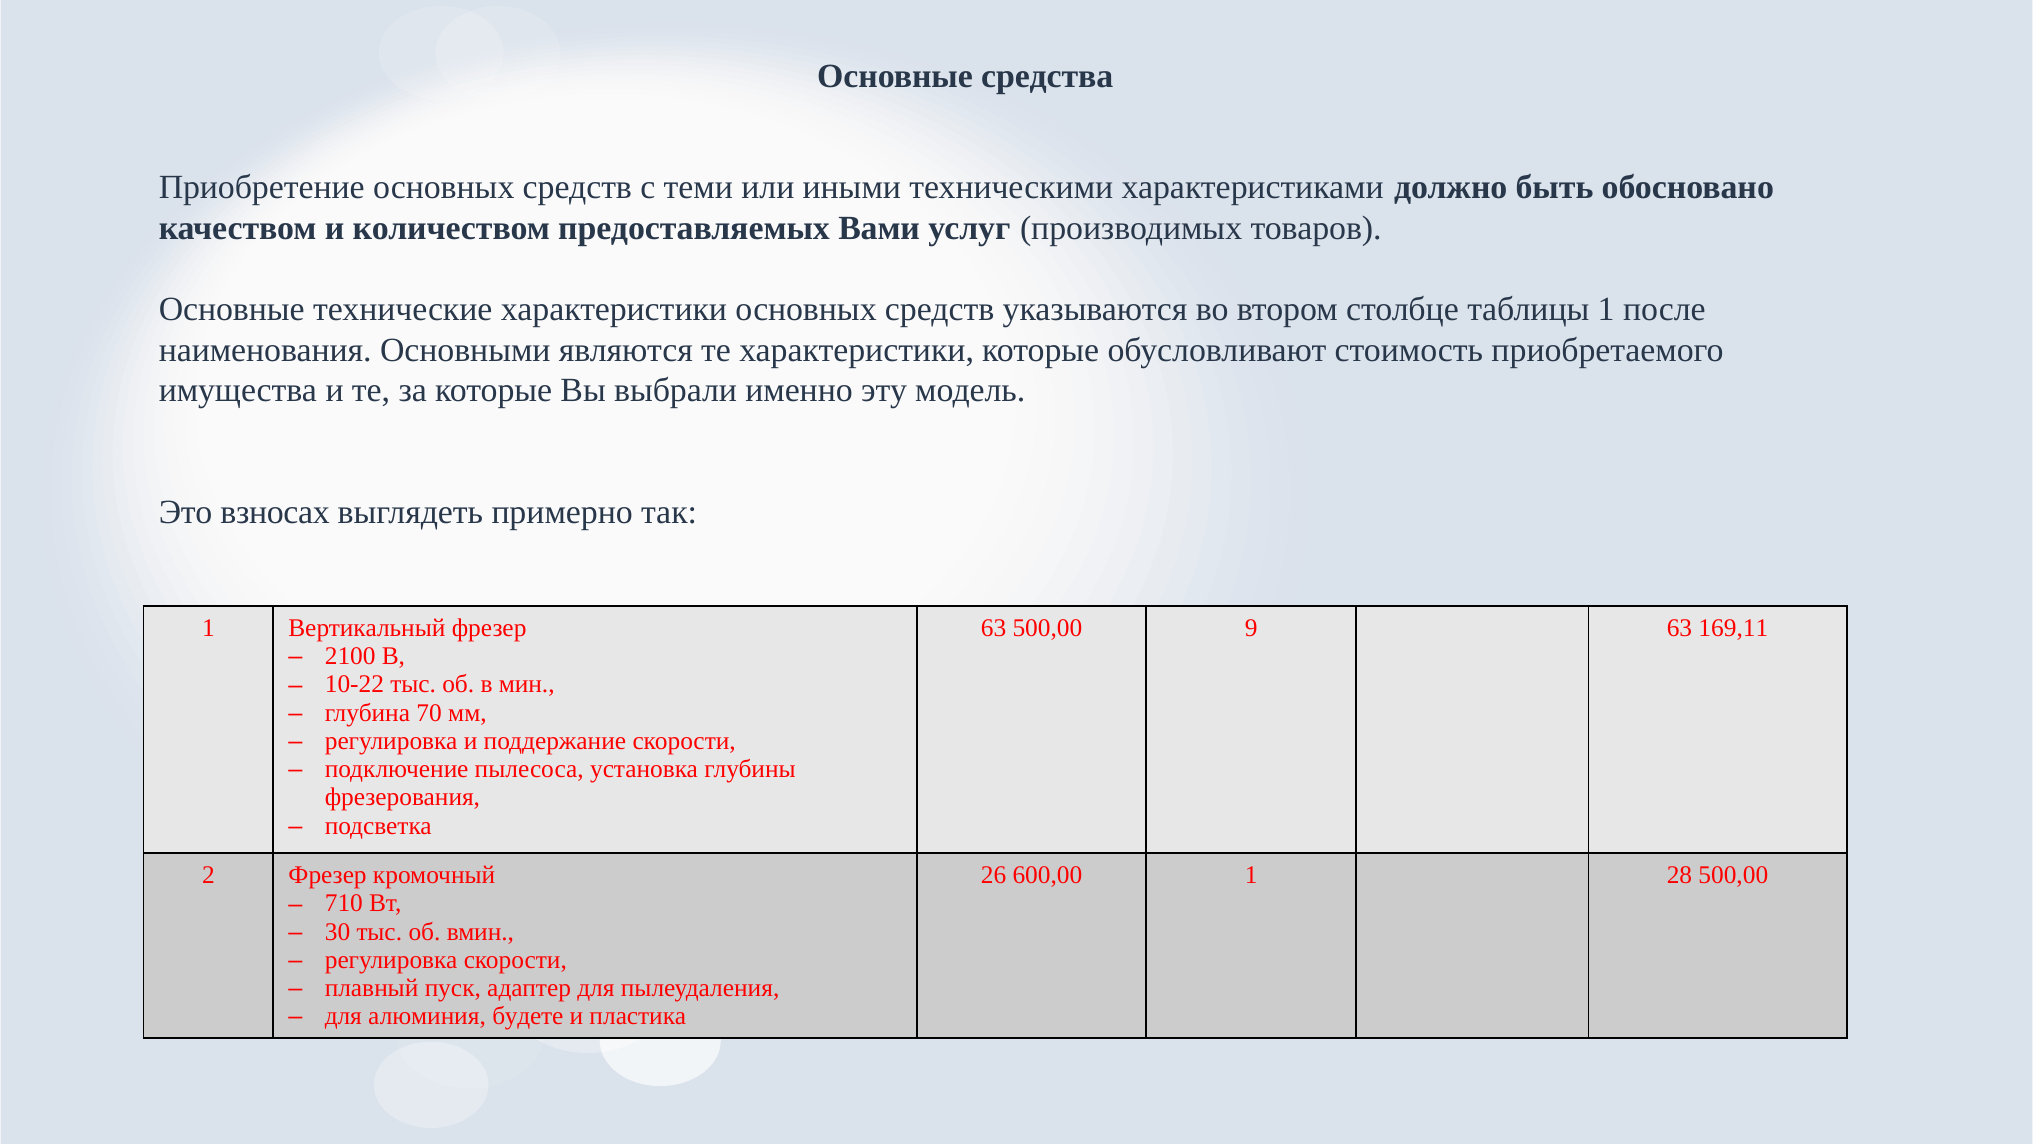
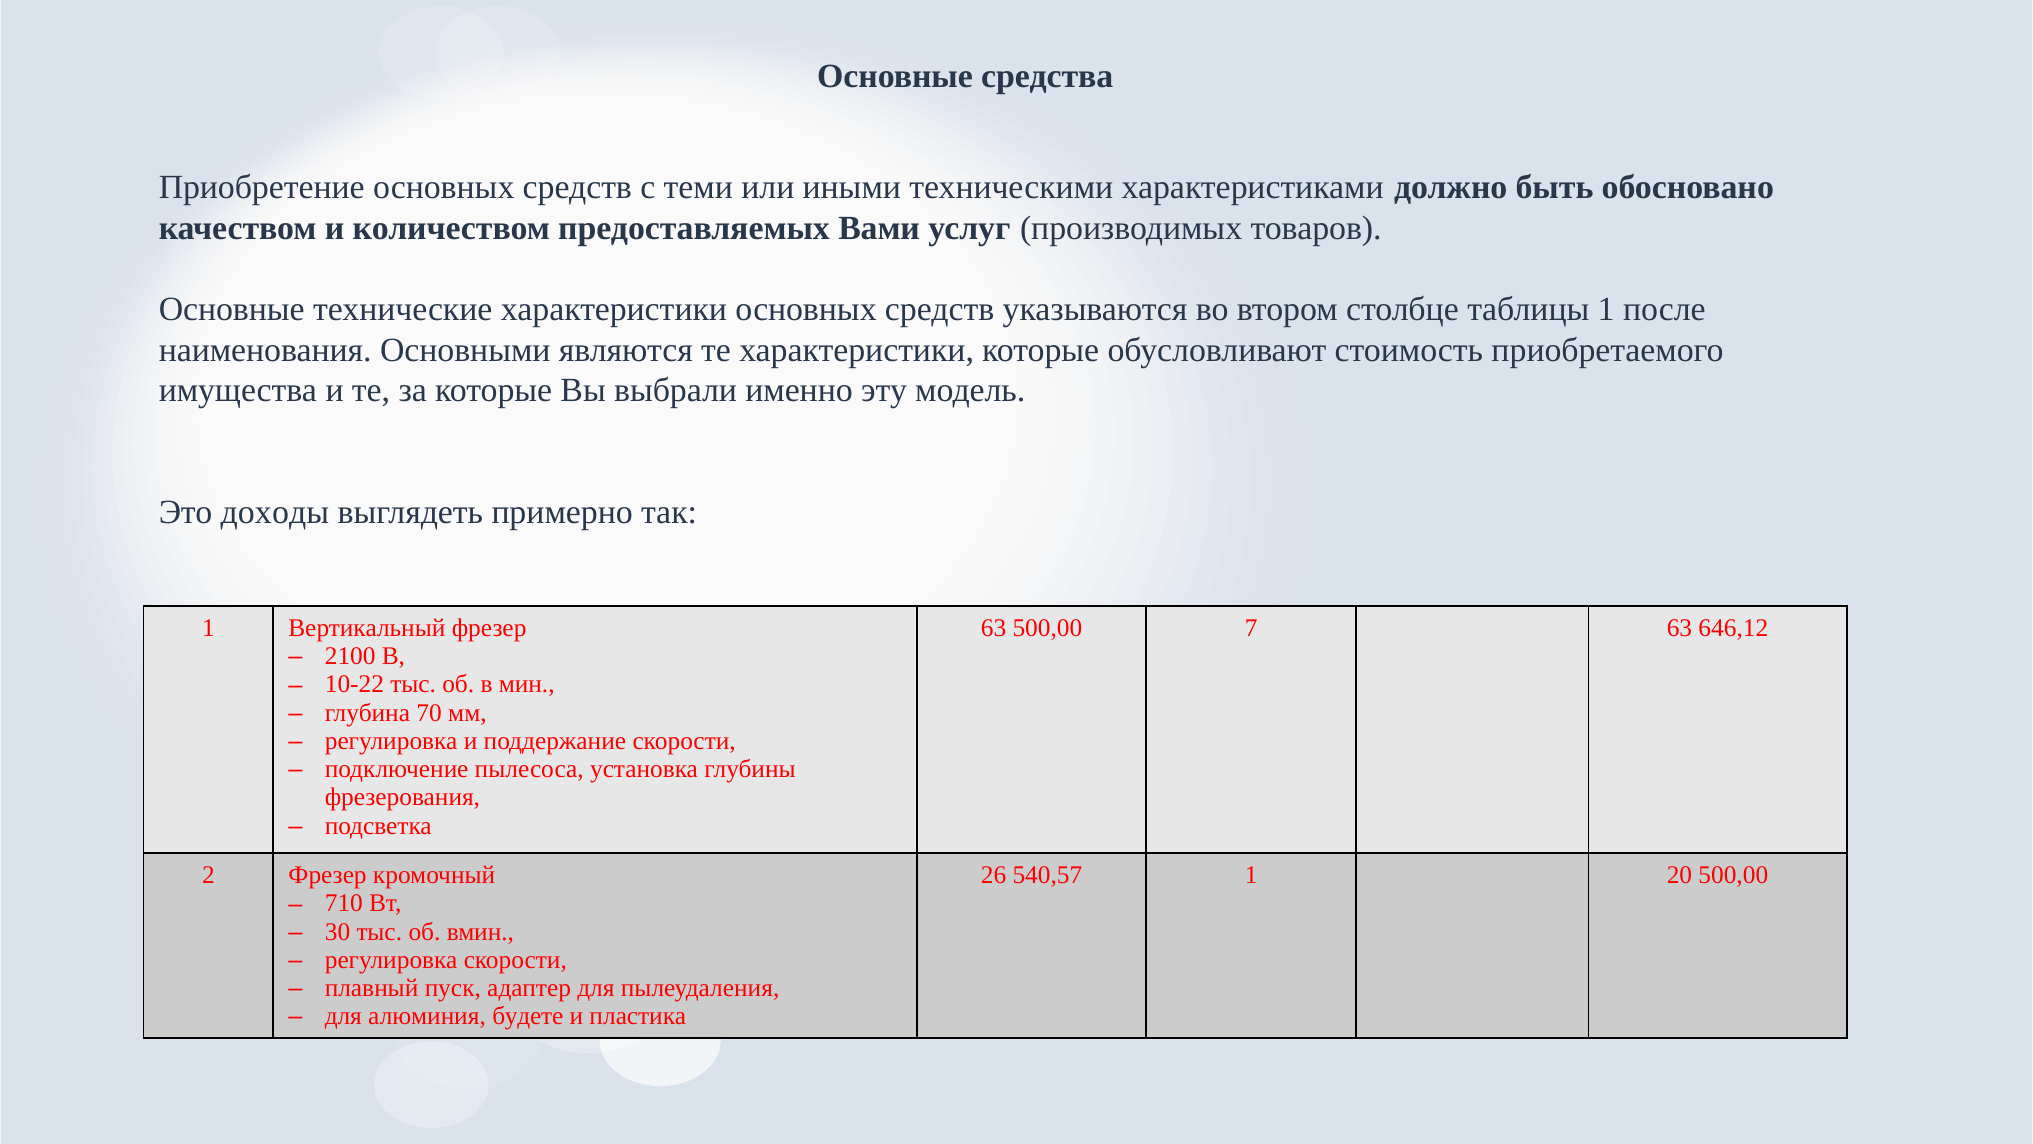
взносах: взносах -> доходы
9: 9 -> 7
169,11: 169,11 -> 646,12
600,00: 600,00 -> 540,57
28: 28 -> 20
